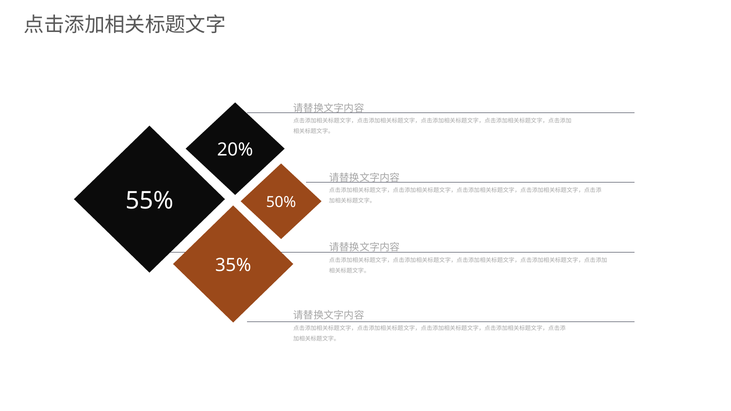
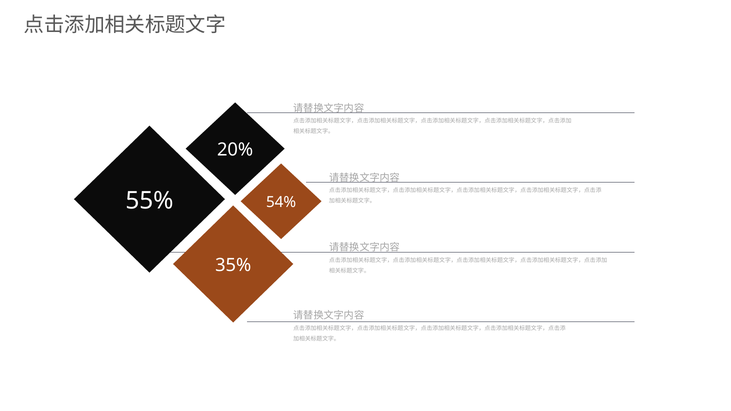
50%: 50% -> 54%
